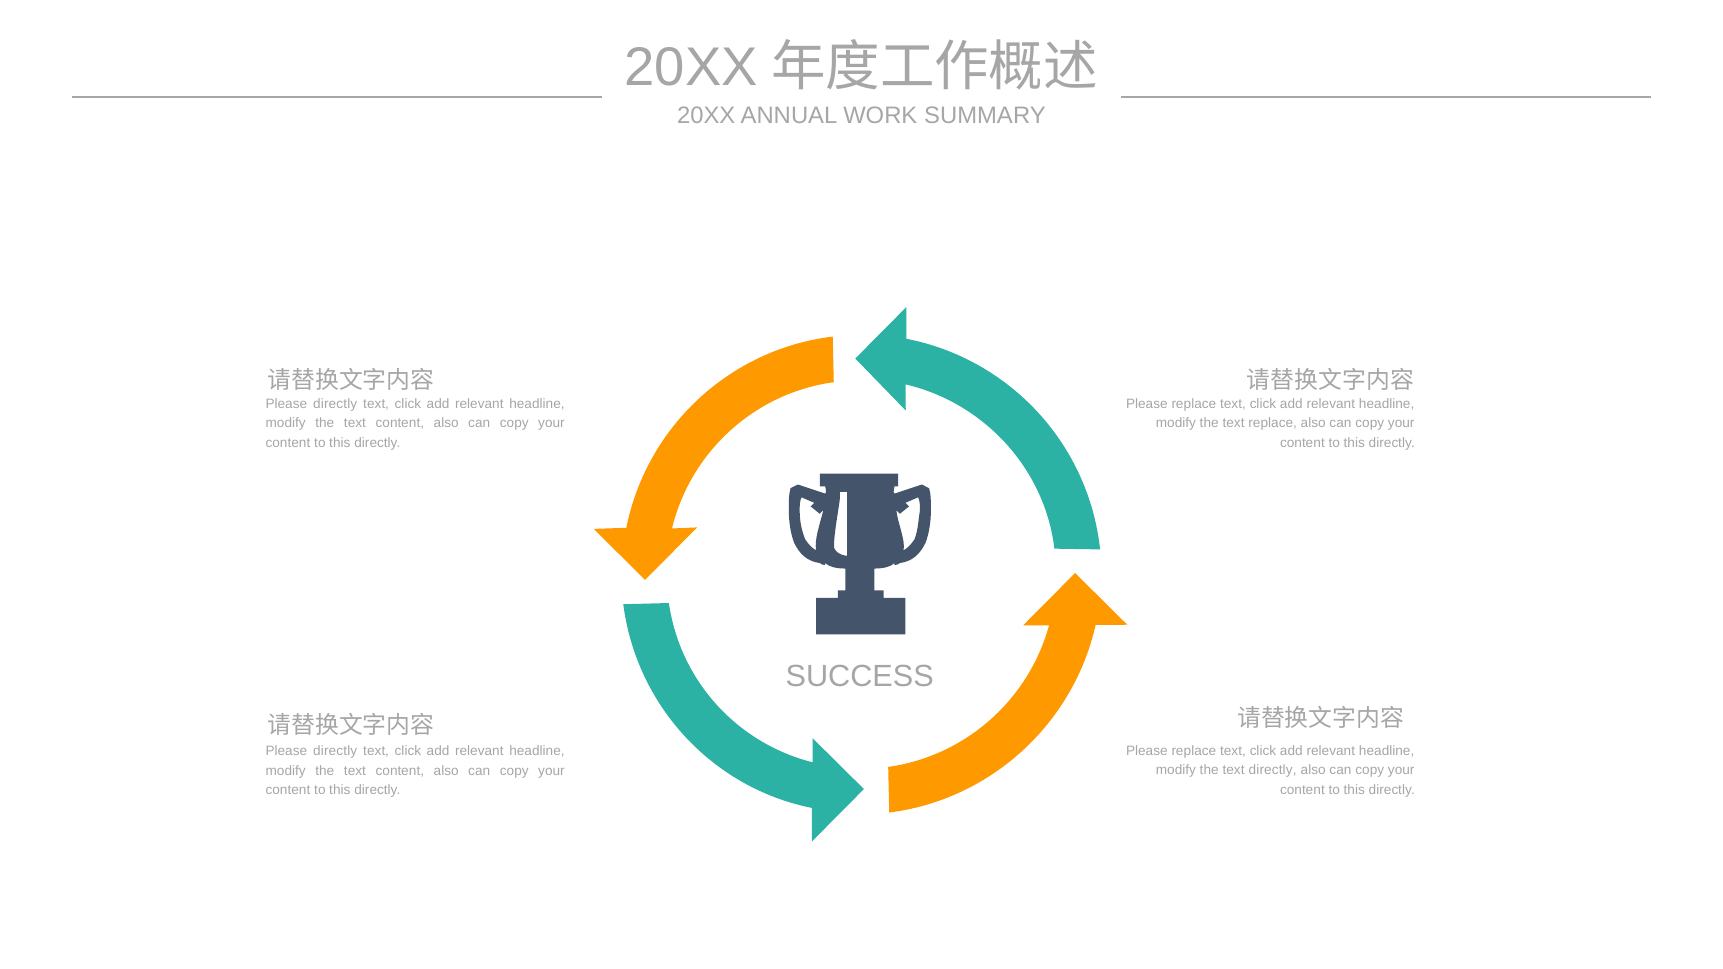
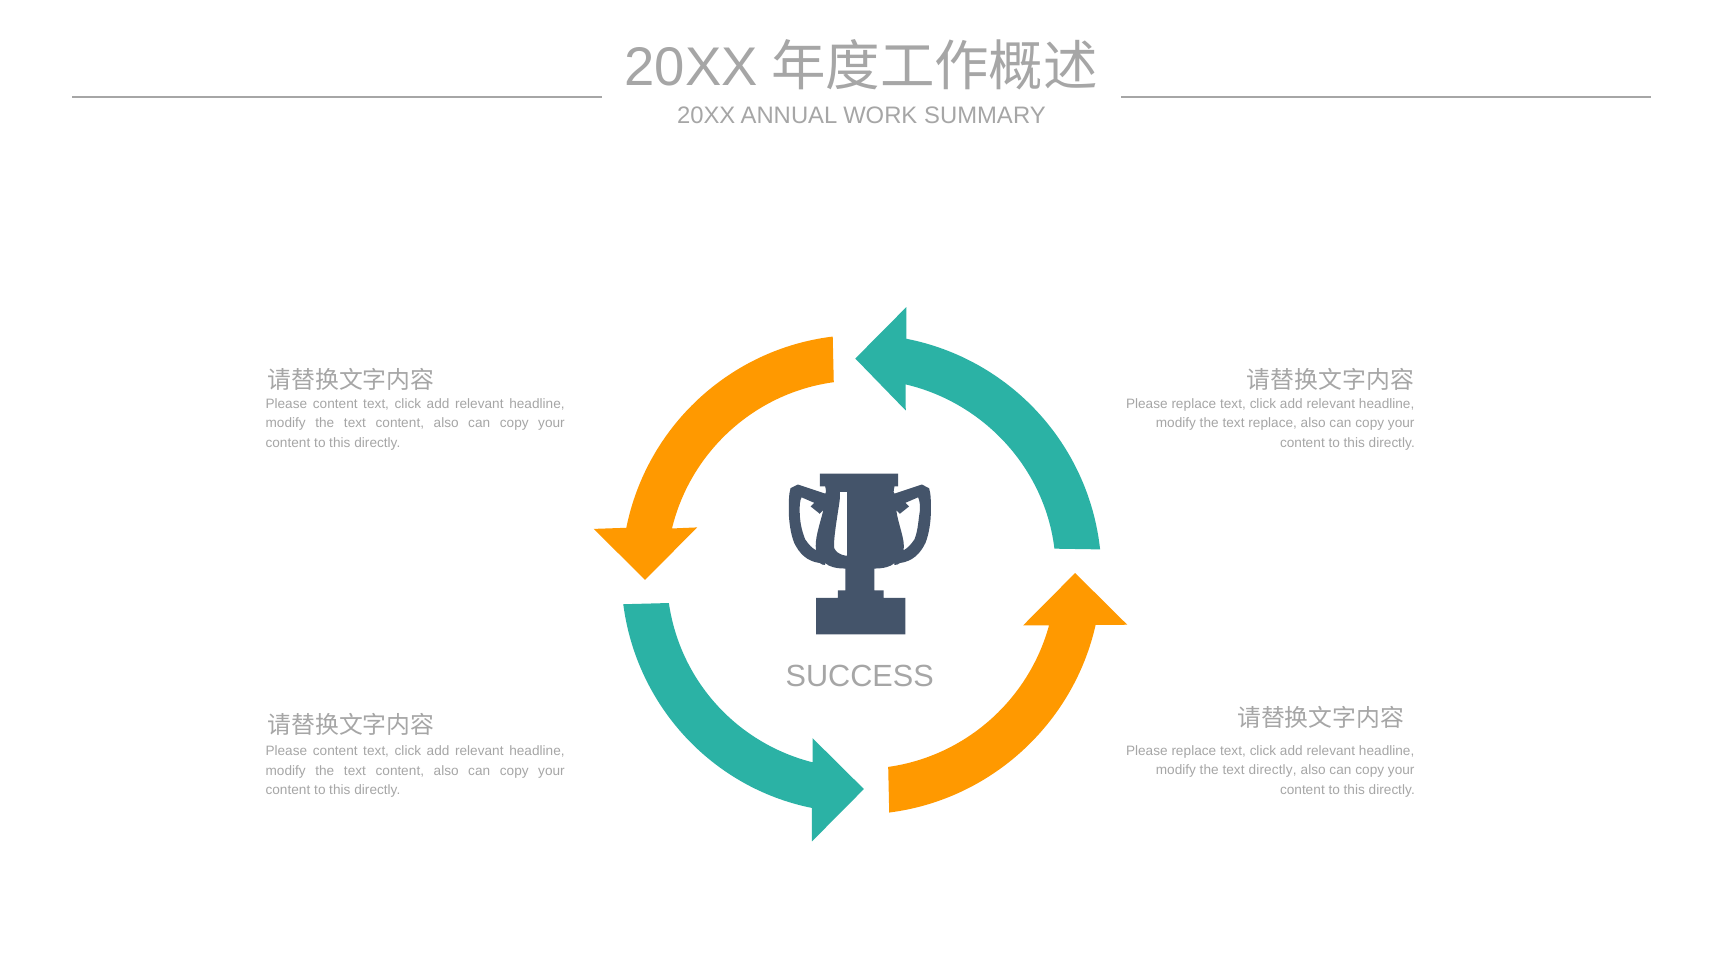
directly at (335, 404): directly -> content
directly at (335, 751): directly -> content
